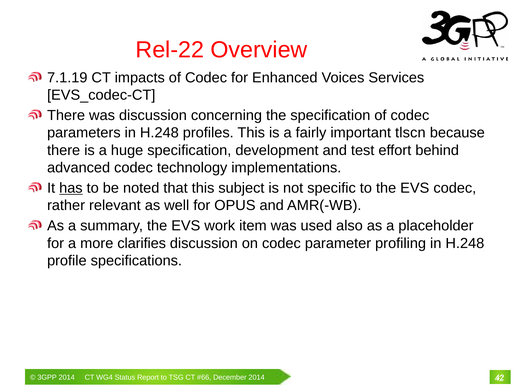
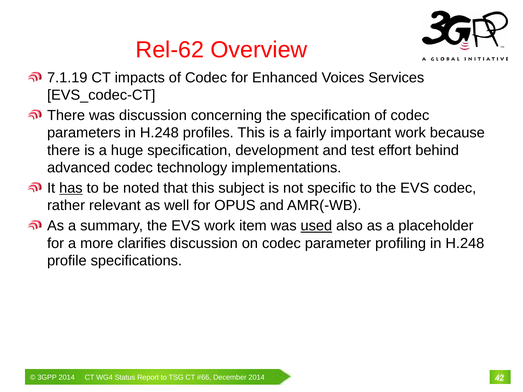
Rel-22: Rel-22 -> Rel-62
important tlscn: tlscn -> work
used underline: none -> present
